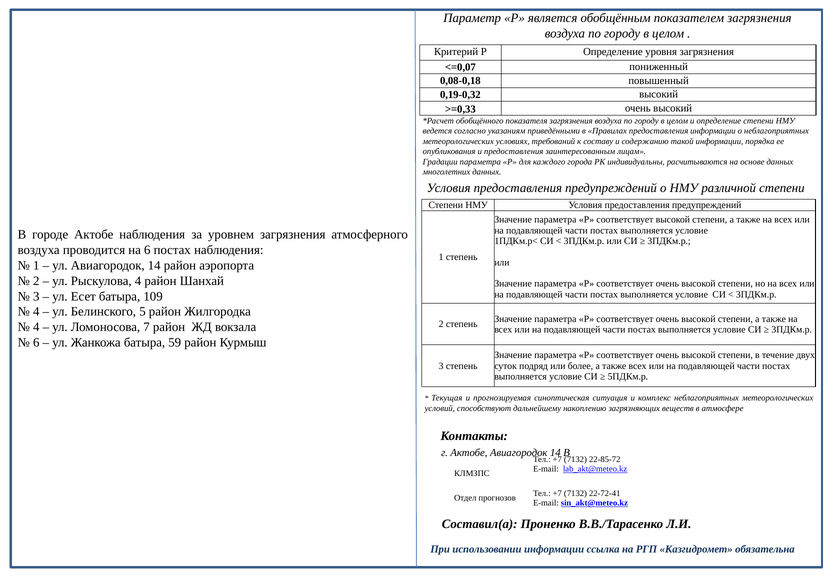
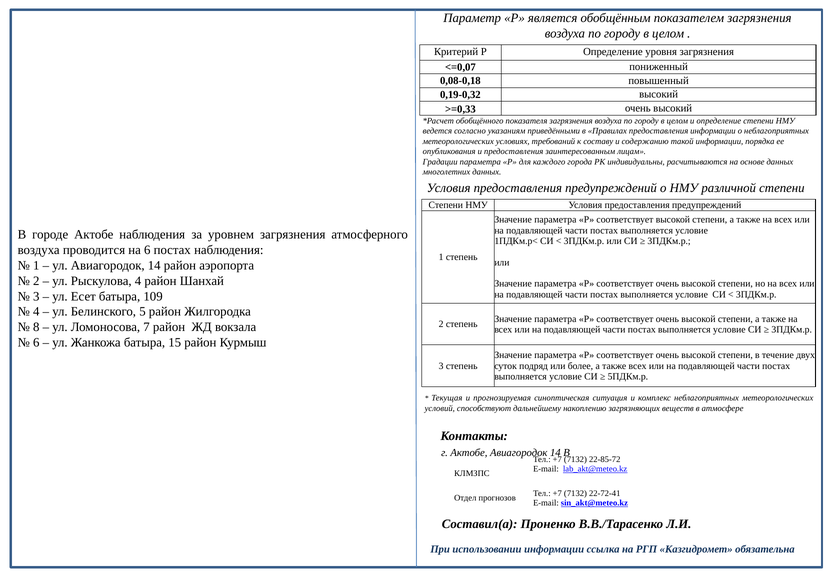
4 at (36, 327): 4 -> 8
59: 59 -> 15
